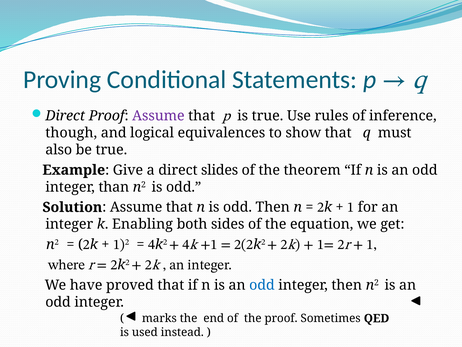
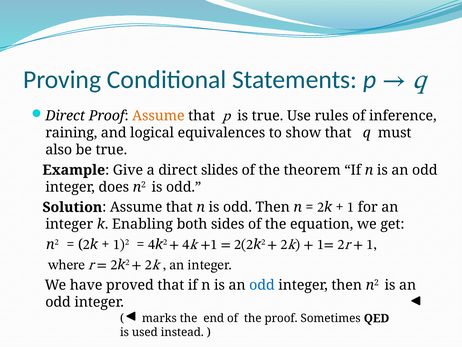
Assume at (158, 116) colour: purple -> orange
though: though -> raining
than: than -> does
